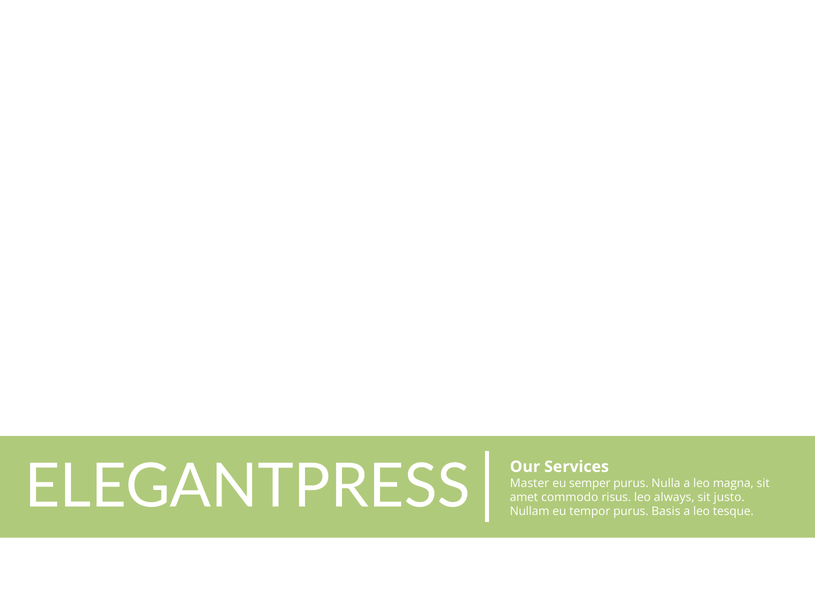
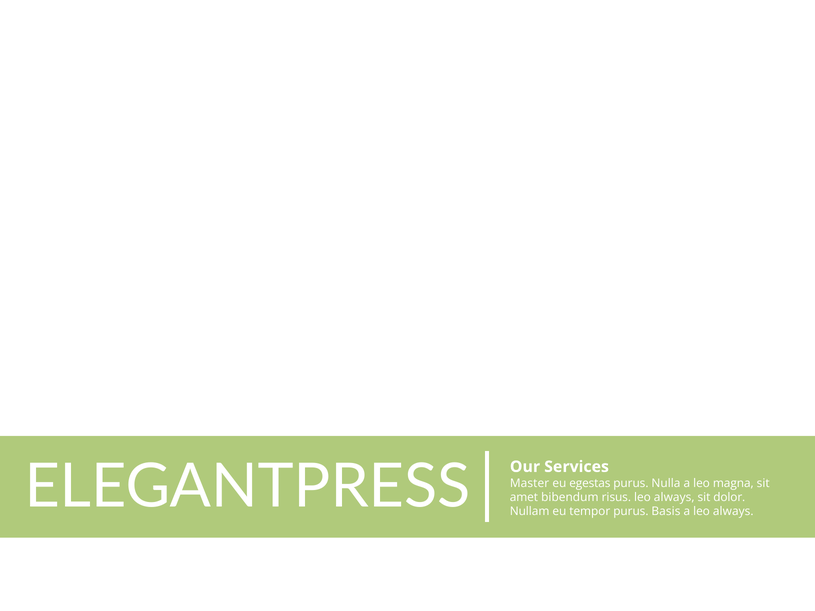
semper: semper -> egestas
commodo: commodo -> bibendum
justo: justo -> dolor
a leo tesque: tesque -> always
